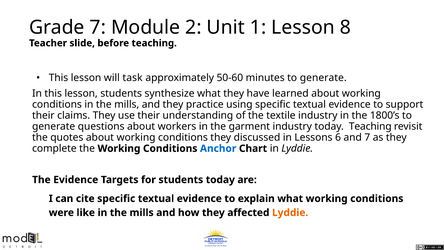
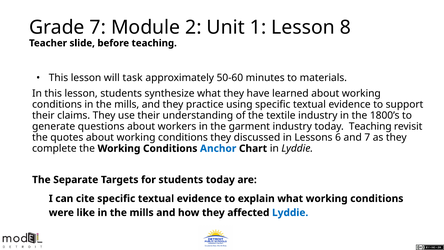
minutes to generate: generate -> materials
The Evidence: Evidence -> Separate
Lyddie at (290, 212) colour: orange -> blue
